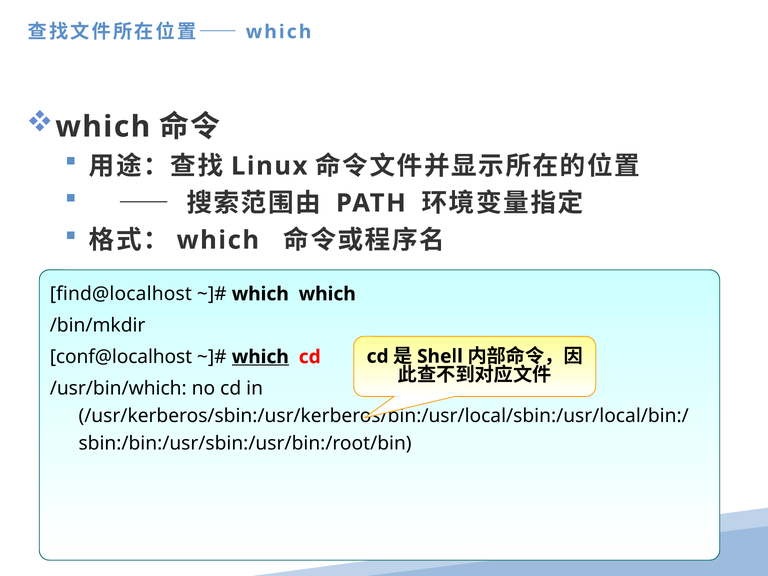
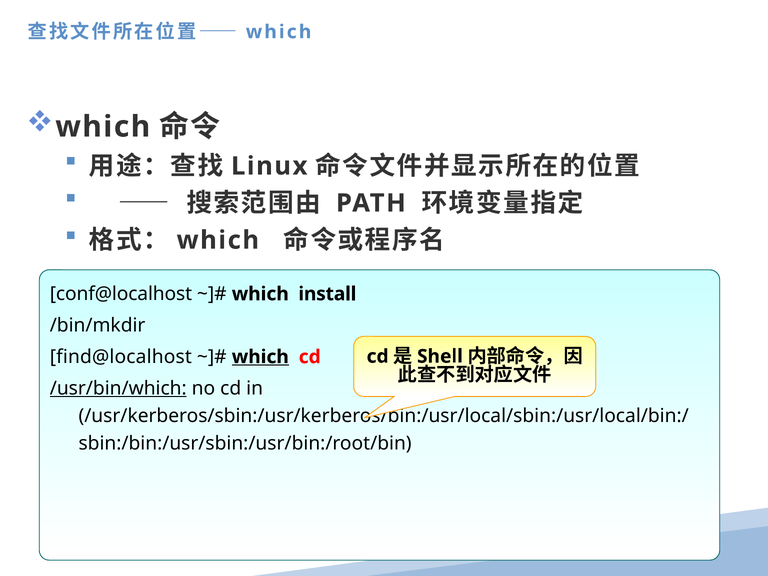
find@localhost: find@localhost -> conf@localhost
which which: which -> install
conf@localhost: conf@localhost -> find@localhost
/usr/bin/which underline: none -> present
